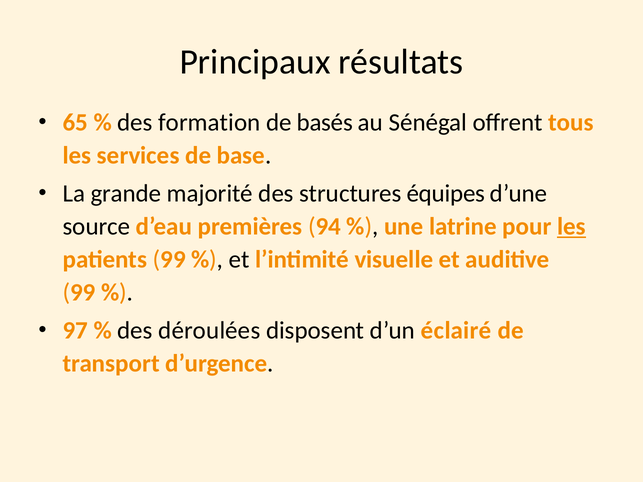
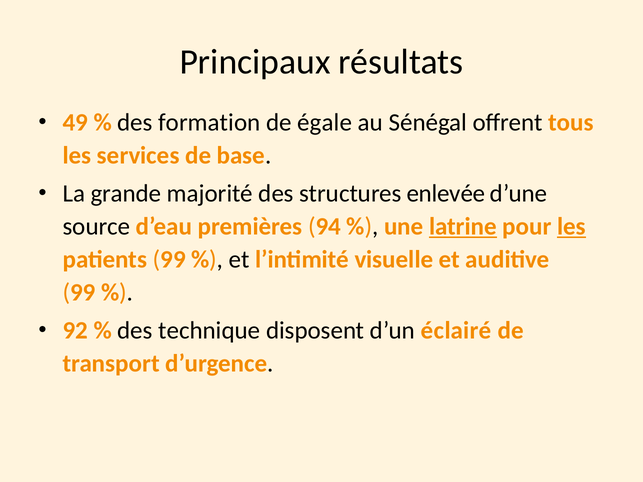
65: 65 -> 49
basés: basés -> égale
équipes: équipes -> enlevée
latrine underline: none -> present
97: 97 -> 92
déroulées: déroulées -> technique
